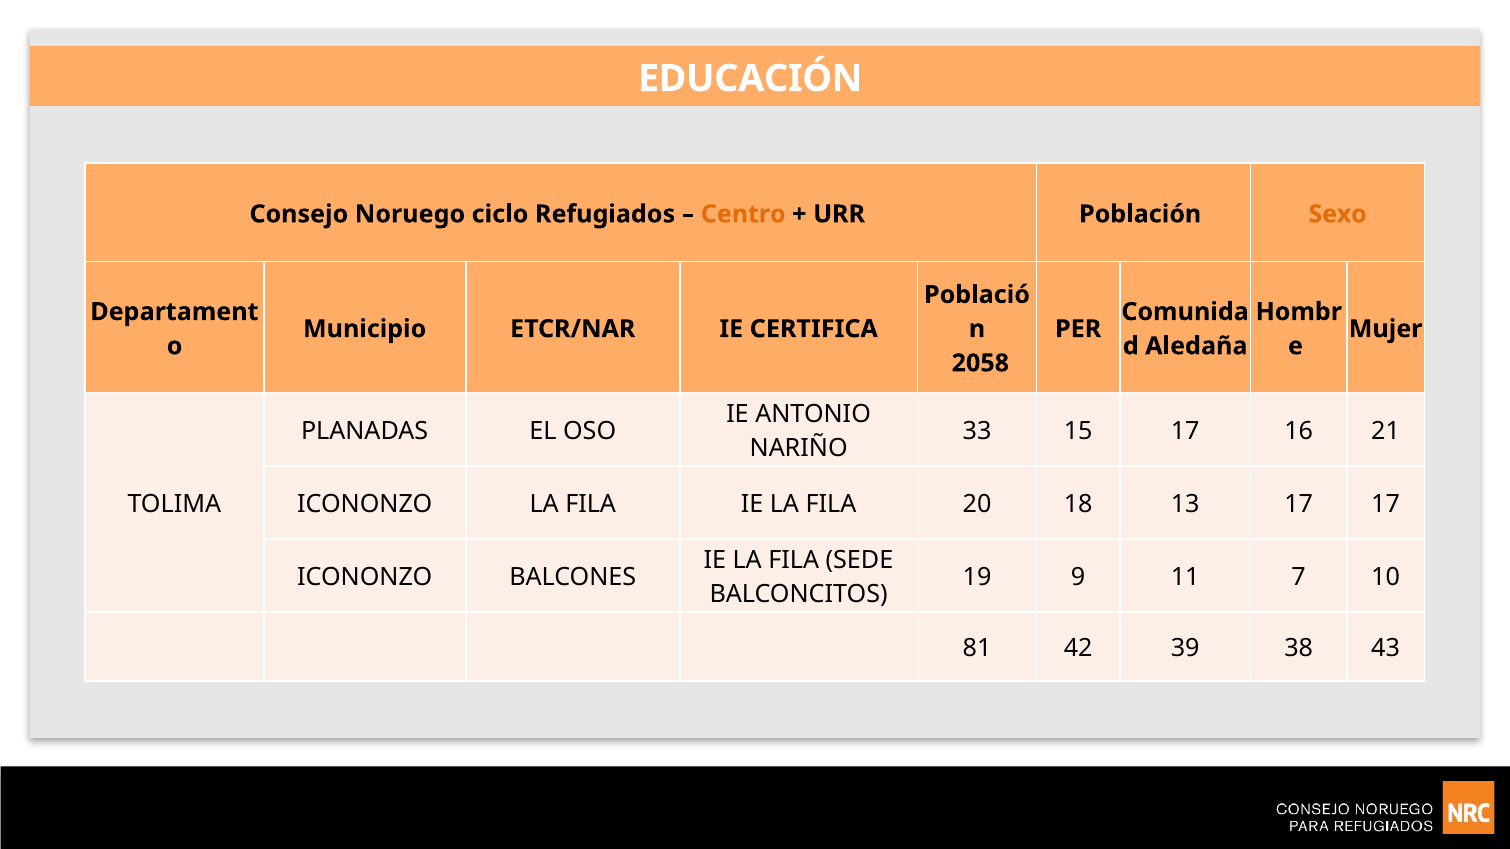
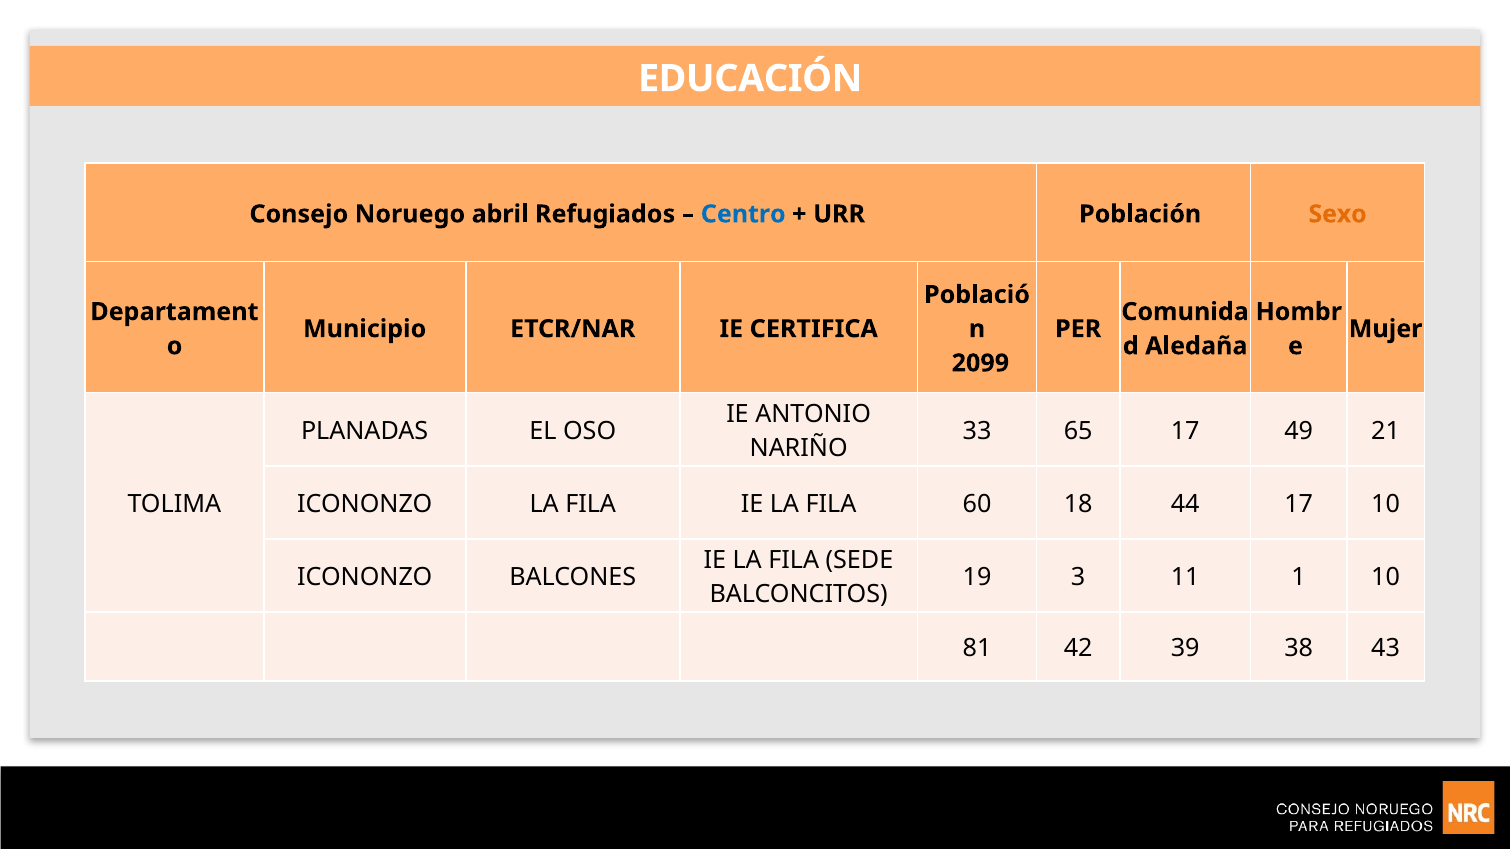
ciclo: ciclo -> abril
Centro colour: orange -> blue
2058: 2058 -> 2099
15: 15 -> 65
16: 16 -> 49
20: 20 -> 60
13: 13 -> 44
17 17: 17 -> 10
9: 9 -> 3
7: 7 -> 1
